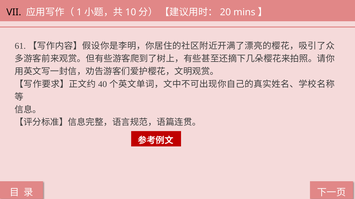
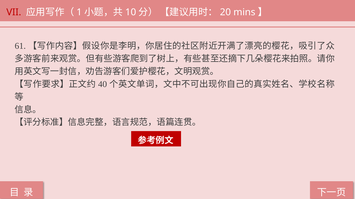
VII colour: black -> red
